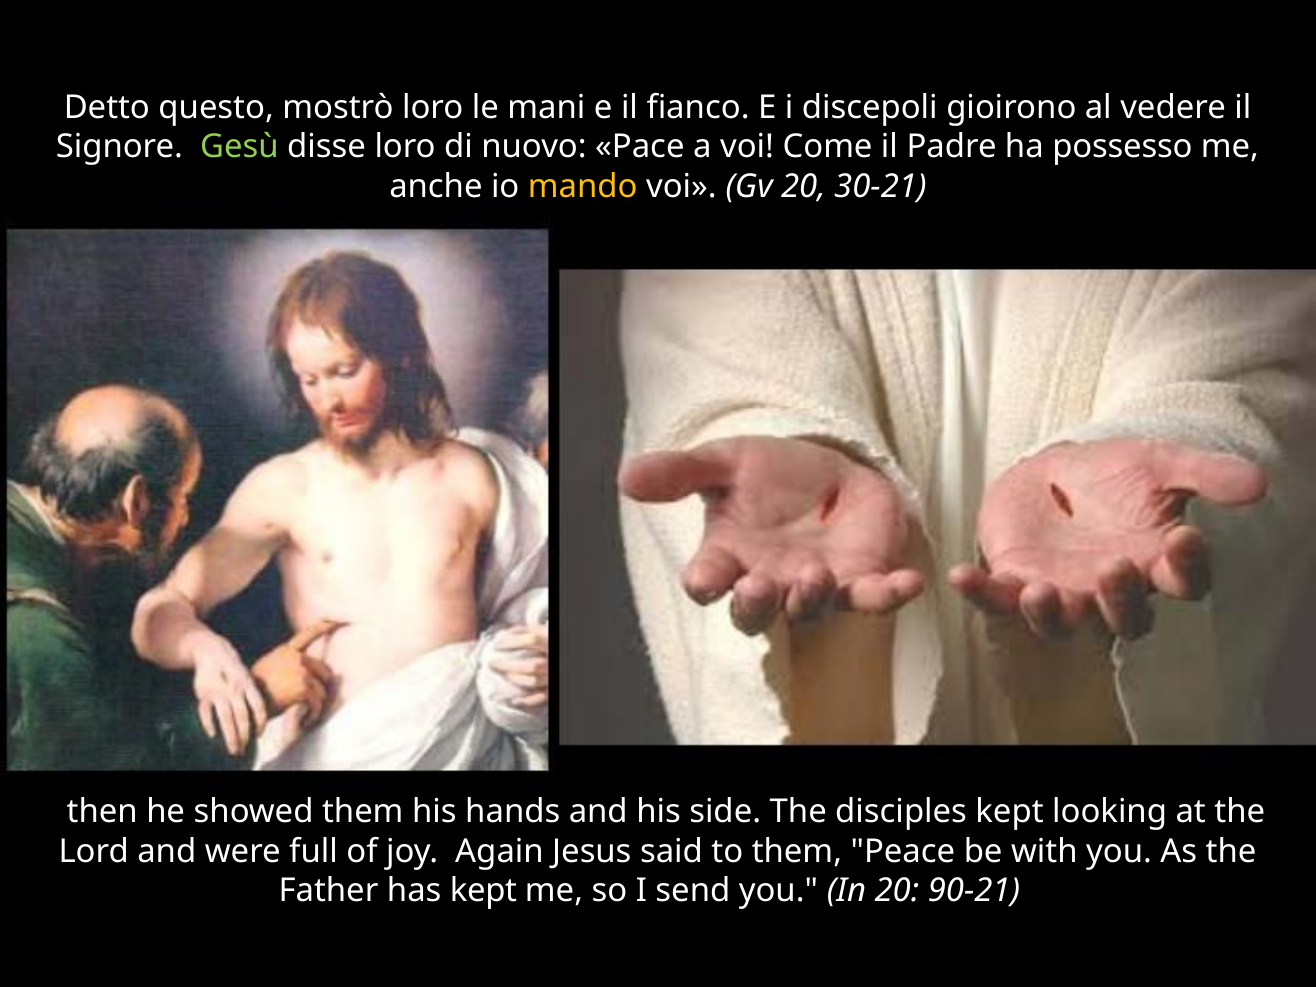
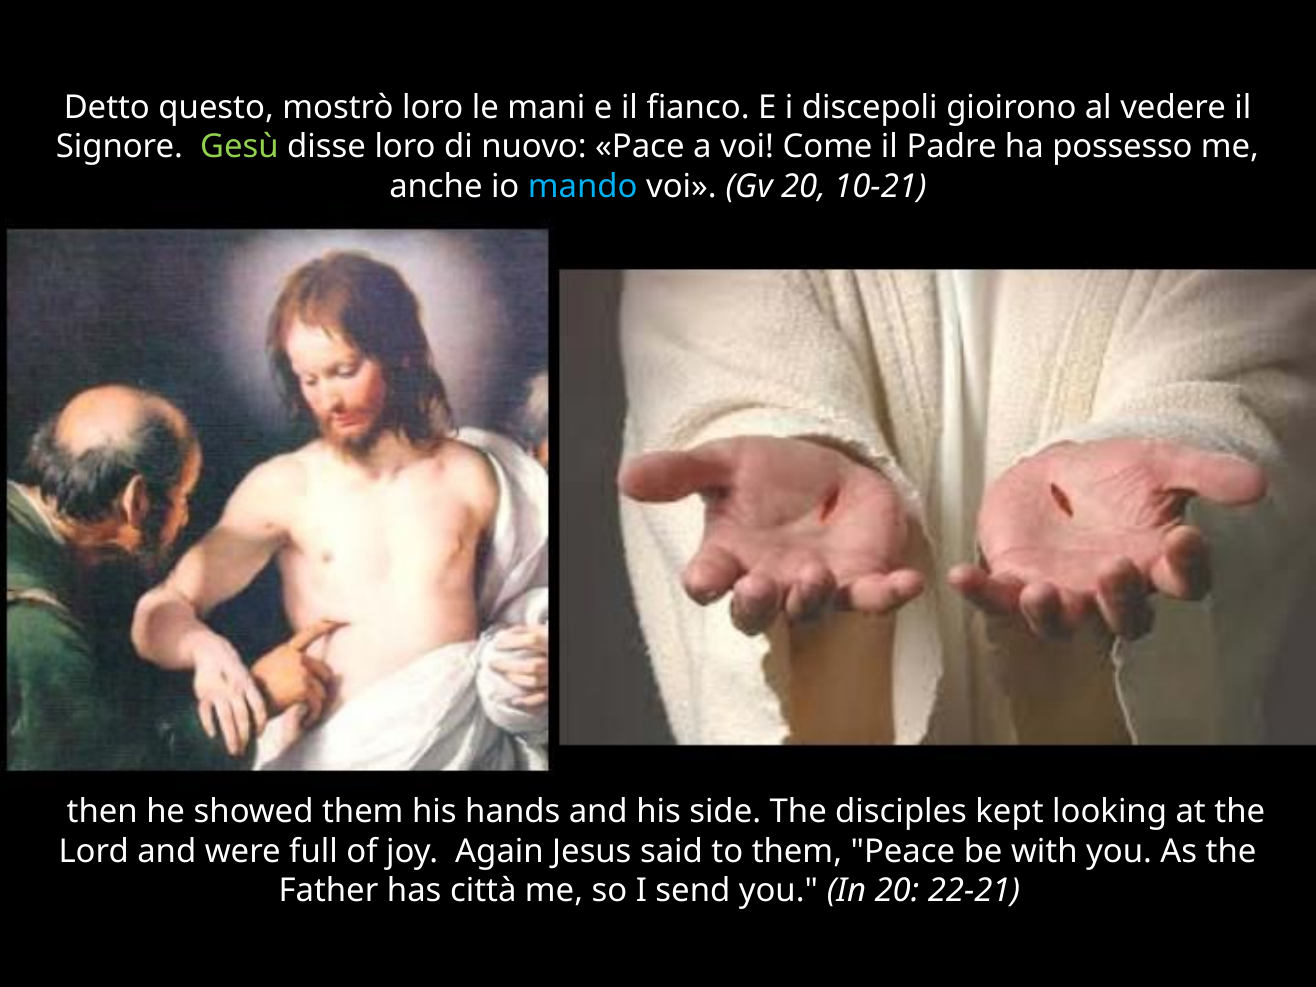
mando colour: yellow -> light blue
30-21: 30-21 -> 10-21
has kept: kept -> città
90-21: 90-21 -> 22-21
